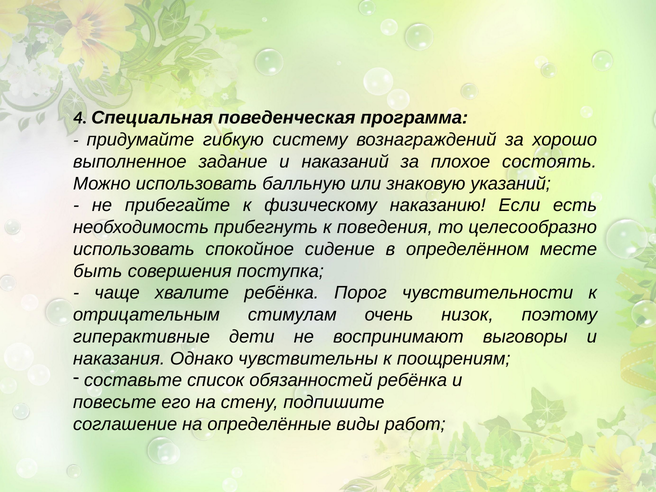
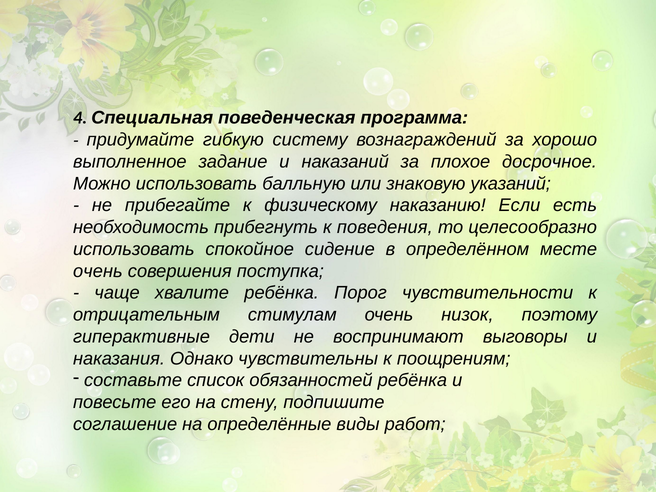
состоять: состоять -> досрочное
быть at (98, 271): быть -> очень
